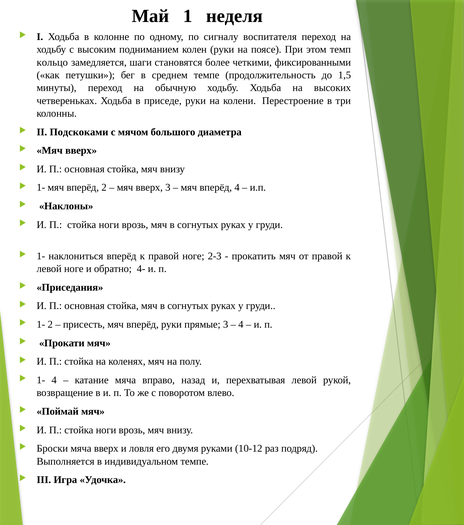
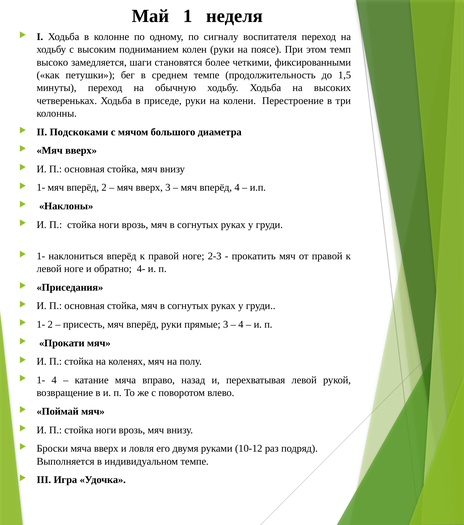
кольцо: кольцо -> высоко
